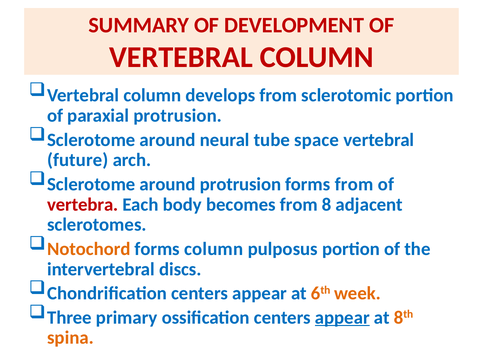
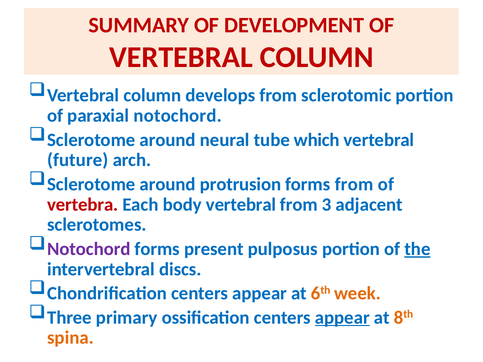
paraxial protrusion: protrusion -> notochord
space: space -> which
body becomes: becomes -> vertebral
8: 8 -> 3
Notochord at (89, 249) colour: orange -> purple
forms column: column -> present
the underline: none -> present
